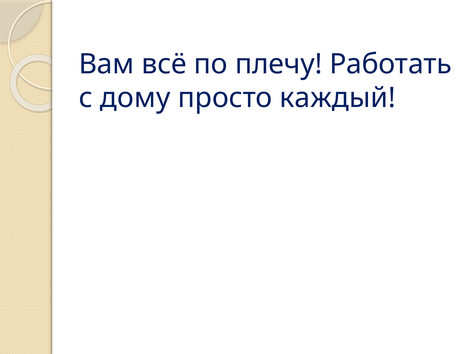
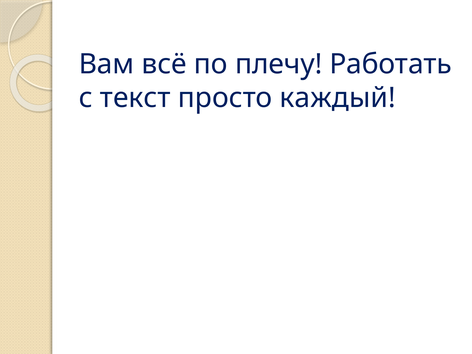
дому: дому -> текст
